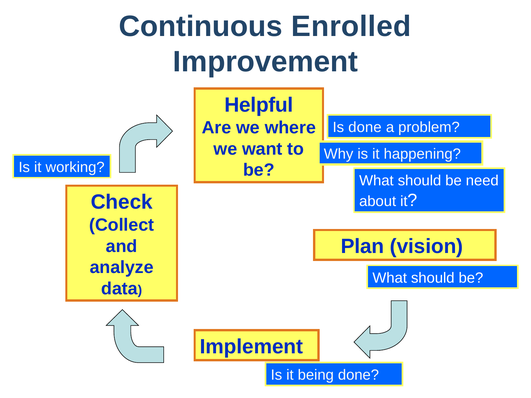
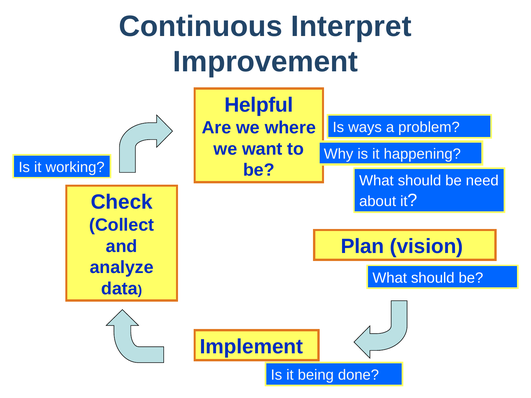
Enrolled: Enrolled -> Interpret
Is done: done -> ways
